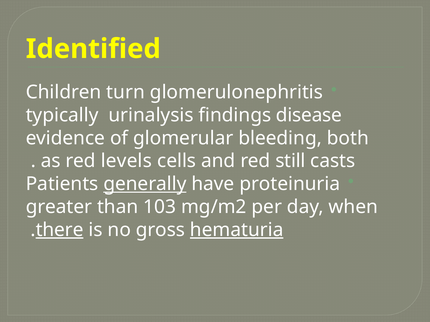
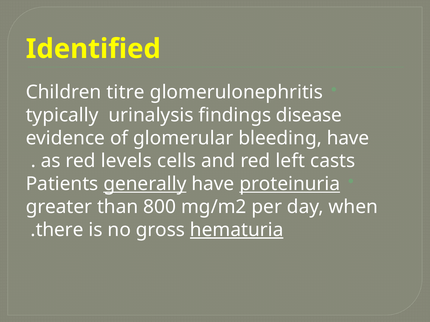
turn: turn -> titre
bleeding both: both -> have
still: still -> left
proteinuria underline: none -> present
103: 103 -> 800
there underline: present -> none
